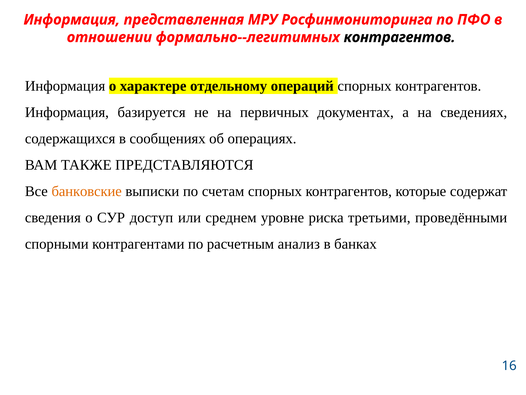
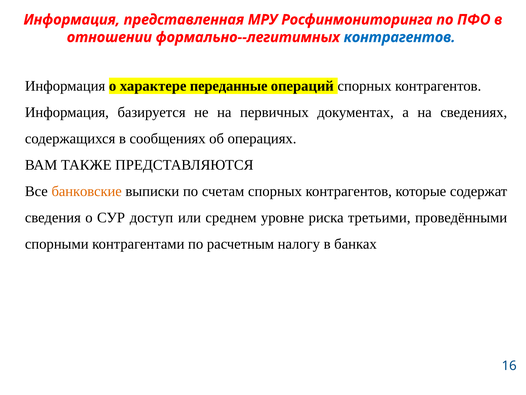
контрагентов at (400, 37) colour: black -> blue
отдельному: отдельному -> переданные
анализ: анализ -> налогу
